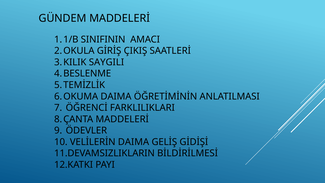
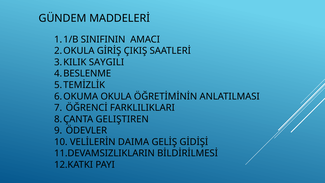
DAIMA at (116, 96): DAIMA -> OKULA
MADDELERİ at (122, 119): MADDELERİ -> GELIŞTIREN
